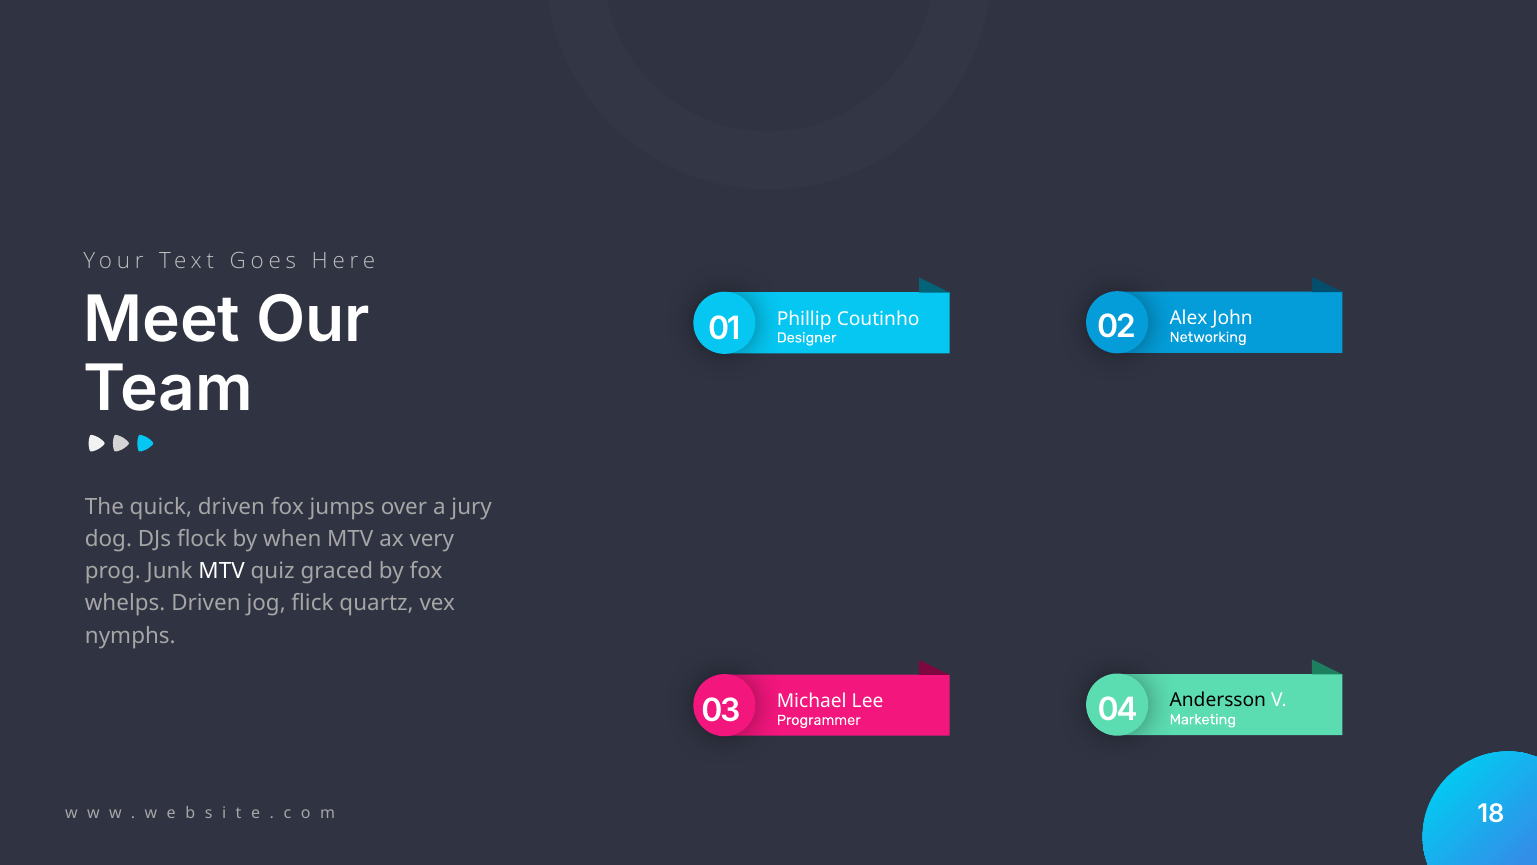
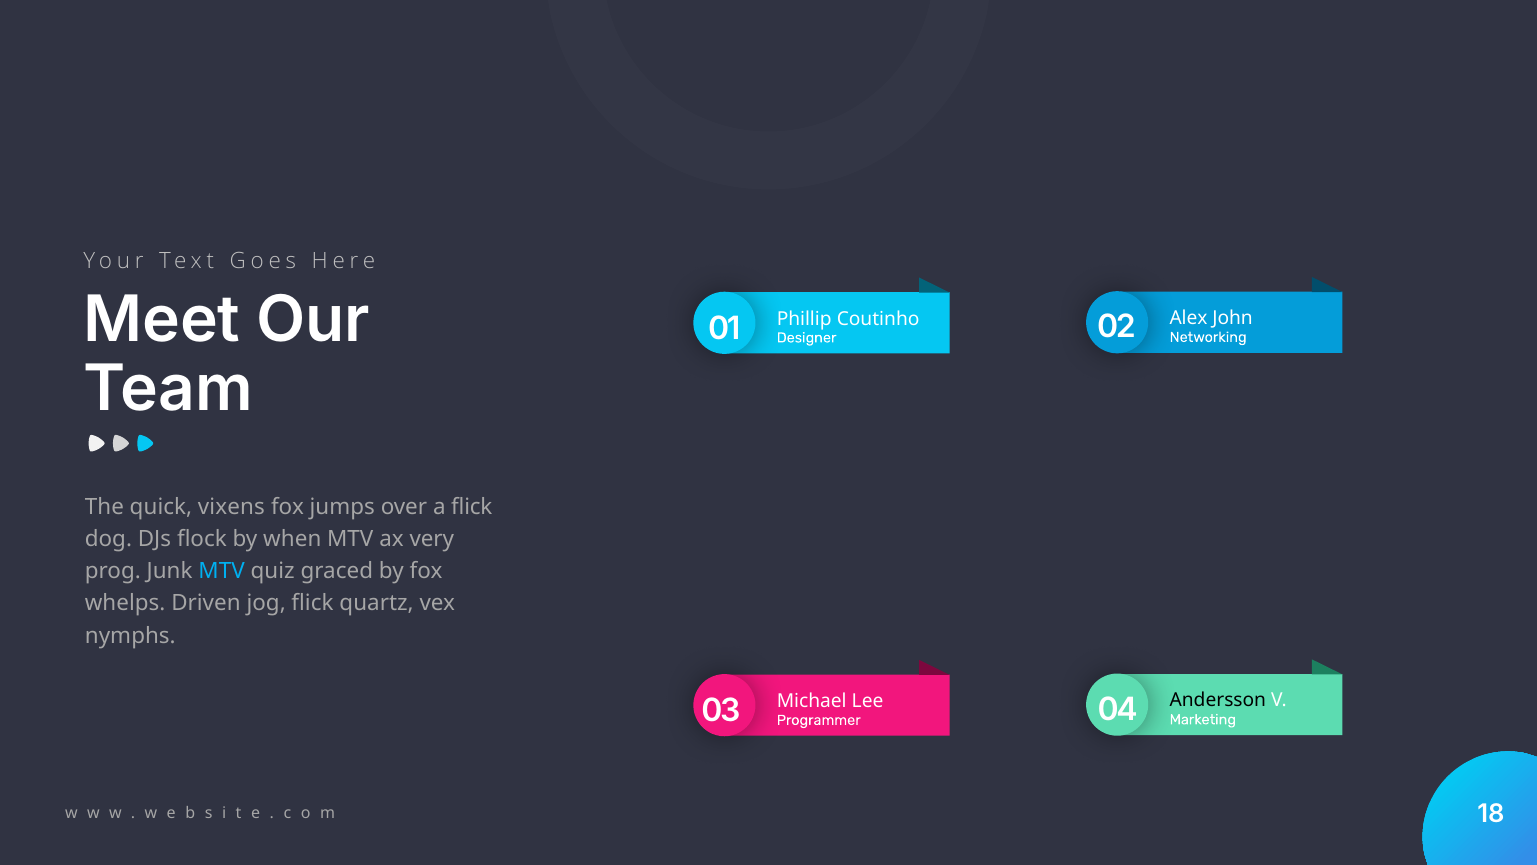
quick driven: driven -> vixens
a jury: jury -> flick
MTV at (222, 571) colour: white -> light blue
